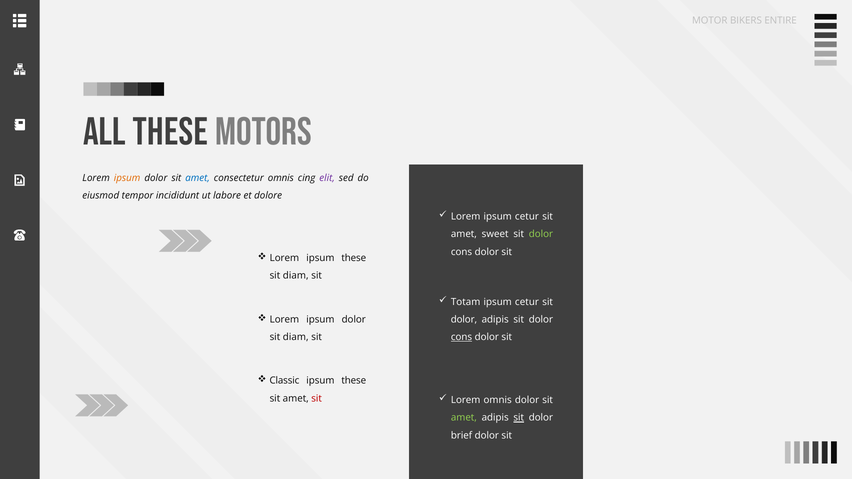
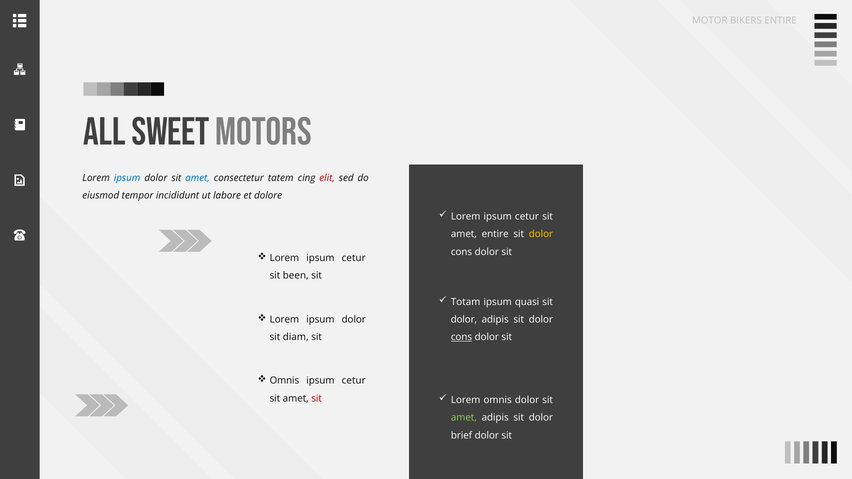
All These: These -> Sweet
ipsum at (127, 178) colour: orange -> blue
consectetur omnis: omnis -> tatem
elit colour: purple -> red
amet sweet: sweet -> entire
dolor at (541, 234) colour: light green -> yellow
these at (354, 258): these -> cetur
diam at (296, 276): diam -> been
cetur at (527, 302): cetur -> quasi
Classic at (284, 381): Classic -> Omnis
these at (354, 381): these -> cetur
sit at (519, 418) underline: present -> none
